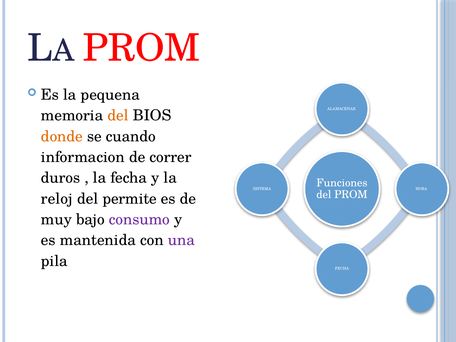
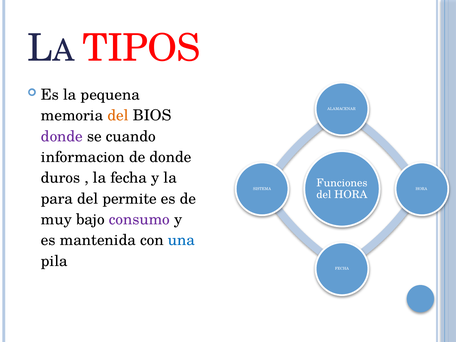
PROM at (142, 48): PROM -> TIPOS
donde at (62, 136) colour: orange -> purple
de correr: correr -> donde
del PROM: PROM -> HORA
reloj: reloj -> para
una colour: purple -> blue
